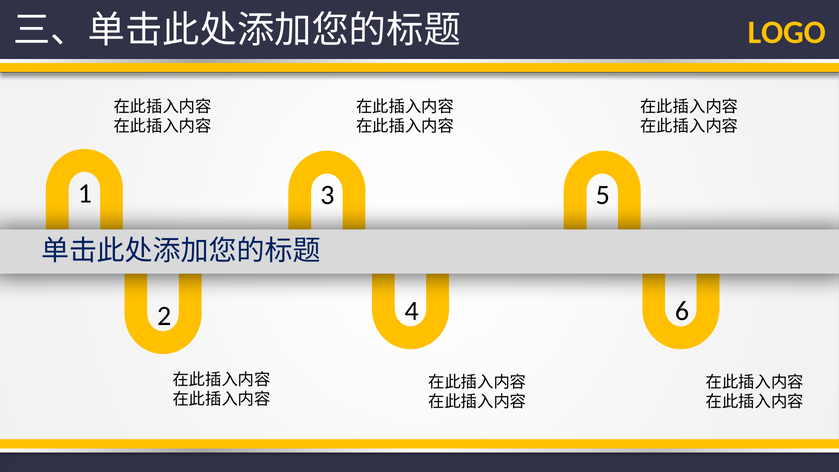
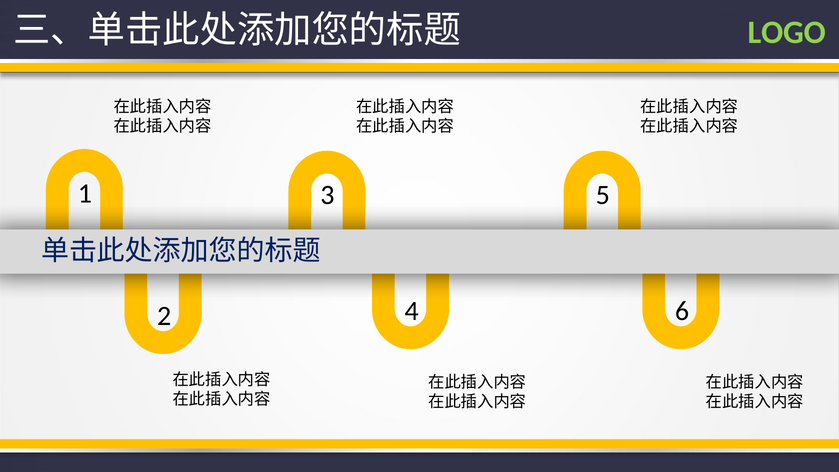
LOGO colour: yellow -> light green
